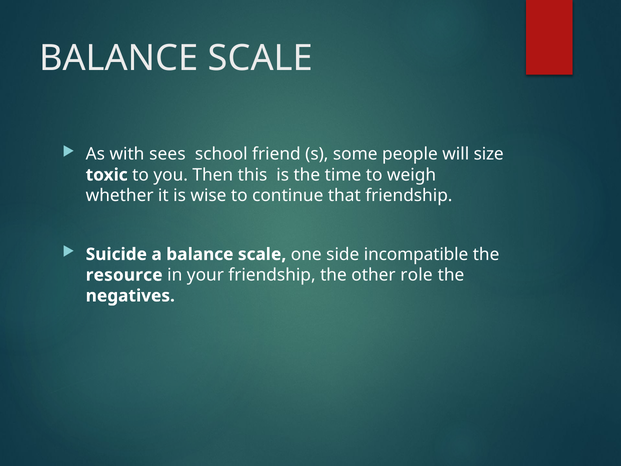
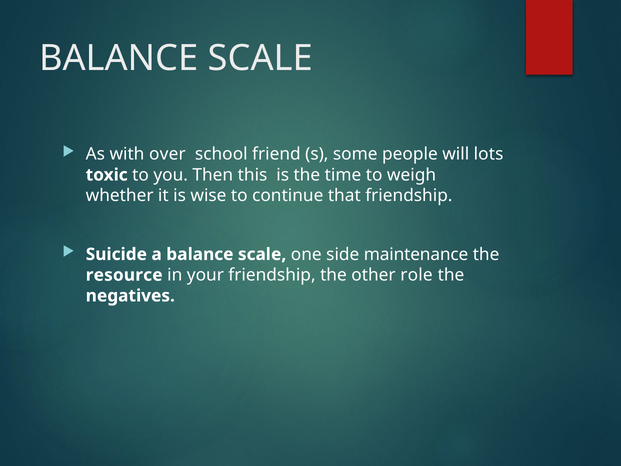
sees: sees -> over
size: size -> lots
incompatible: incompatible -> maintenance
